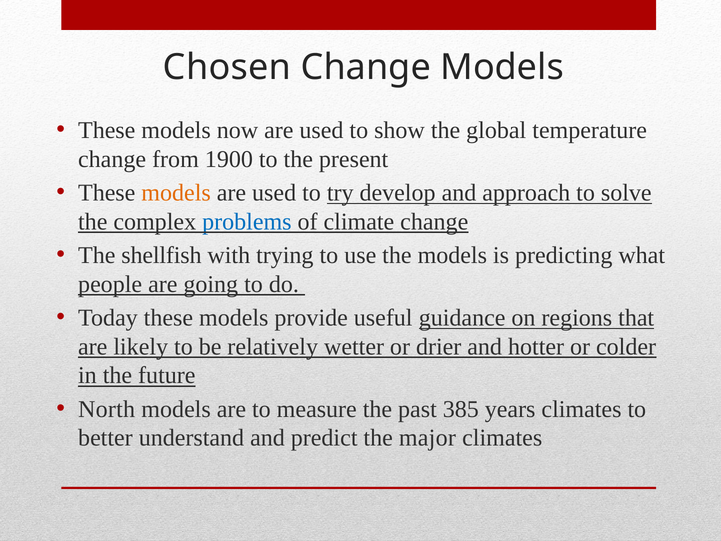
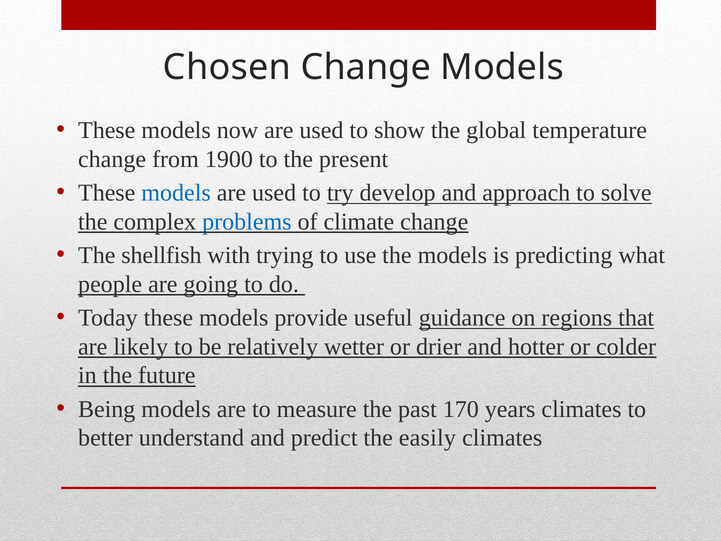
models at (176, 193) colour: orange -> blue
North: North -> Being
385: 385 -> 170
major: major -> easily
